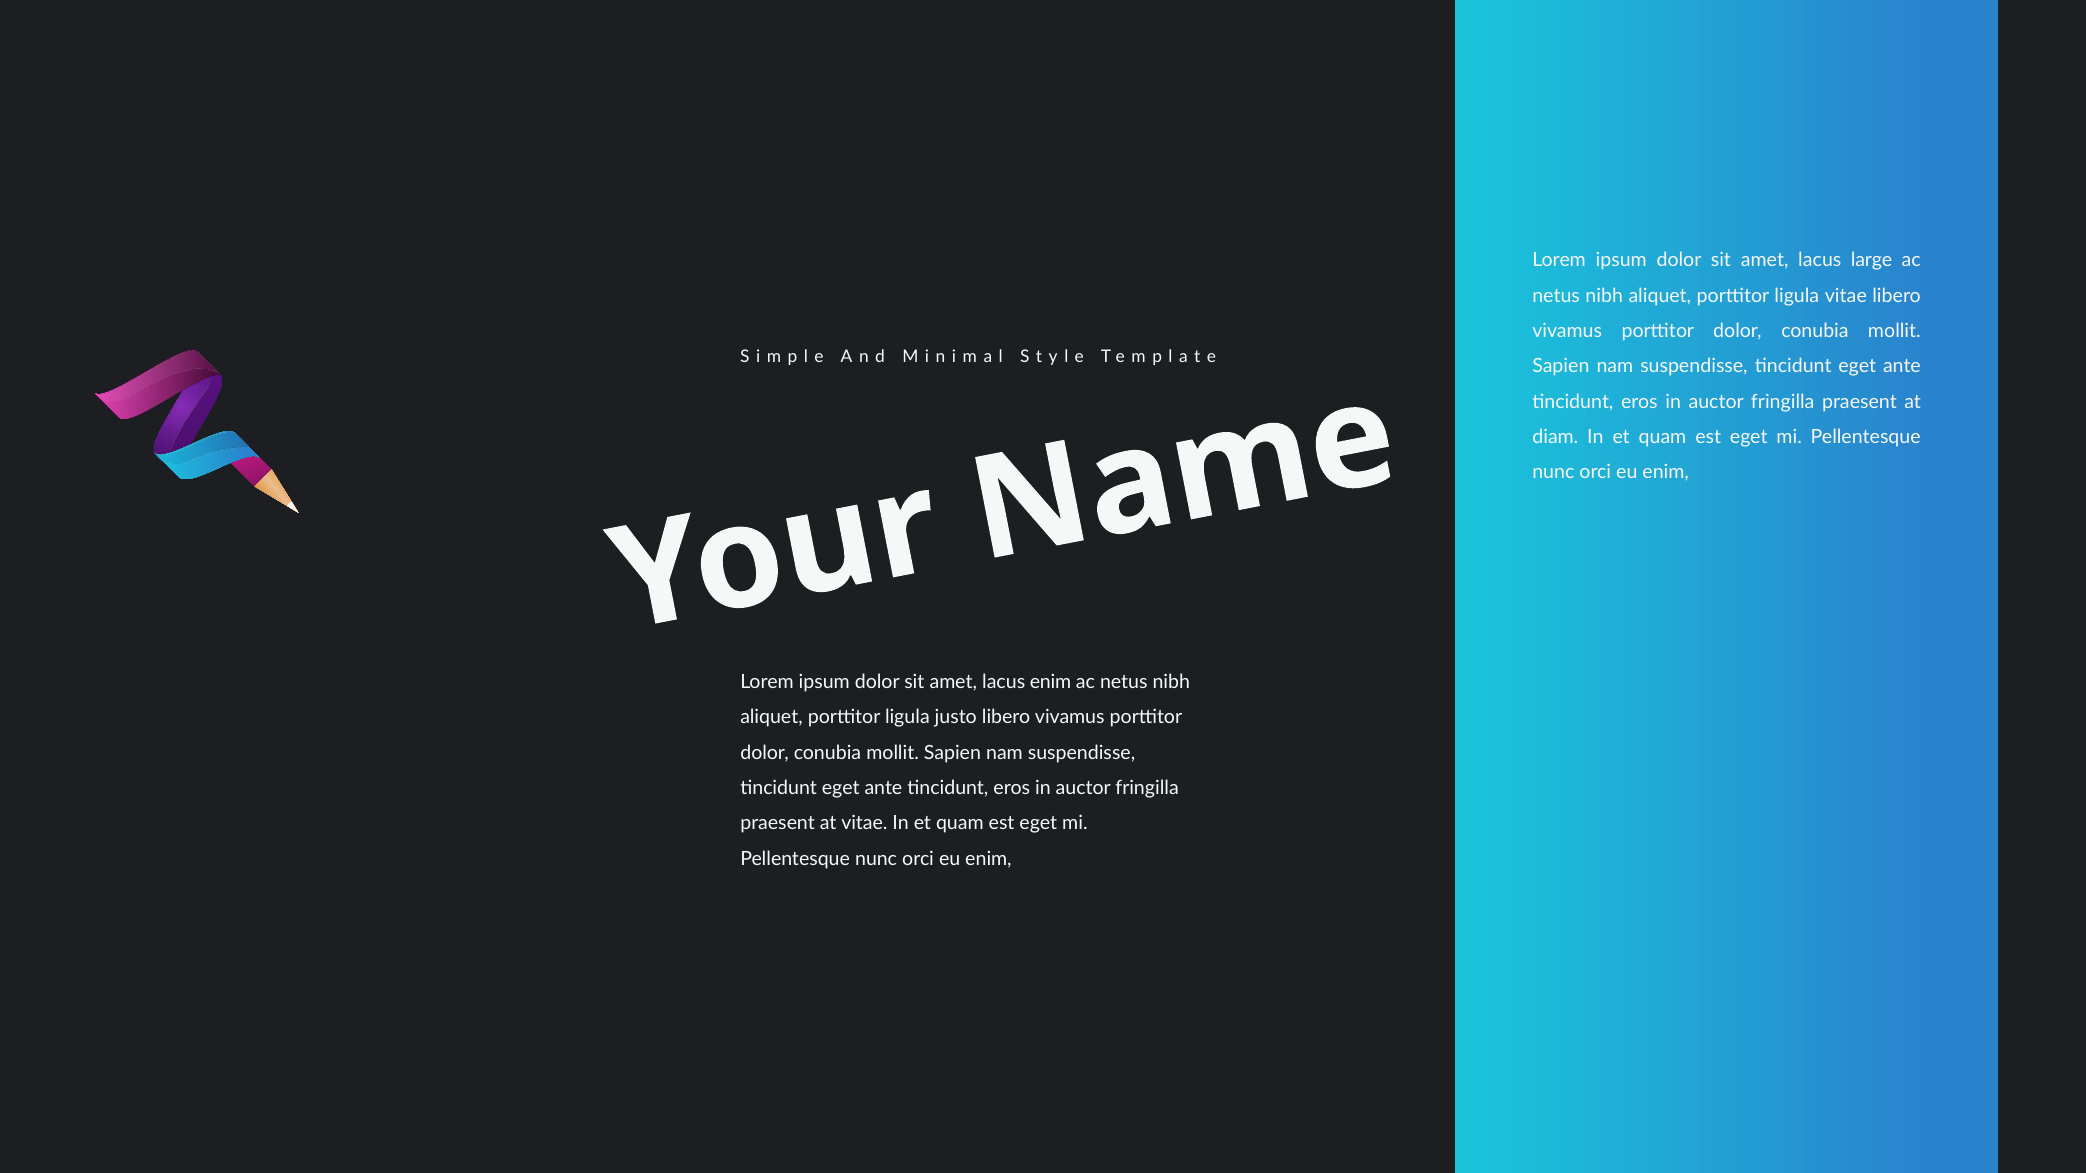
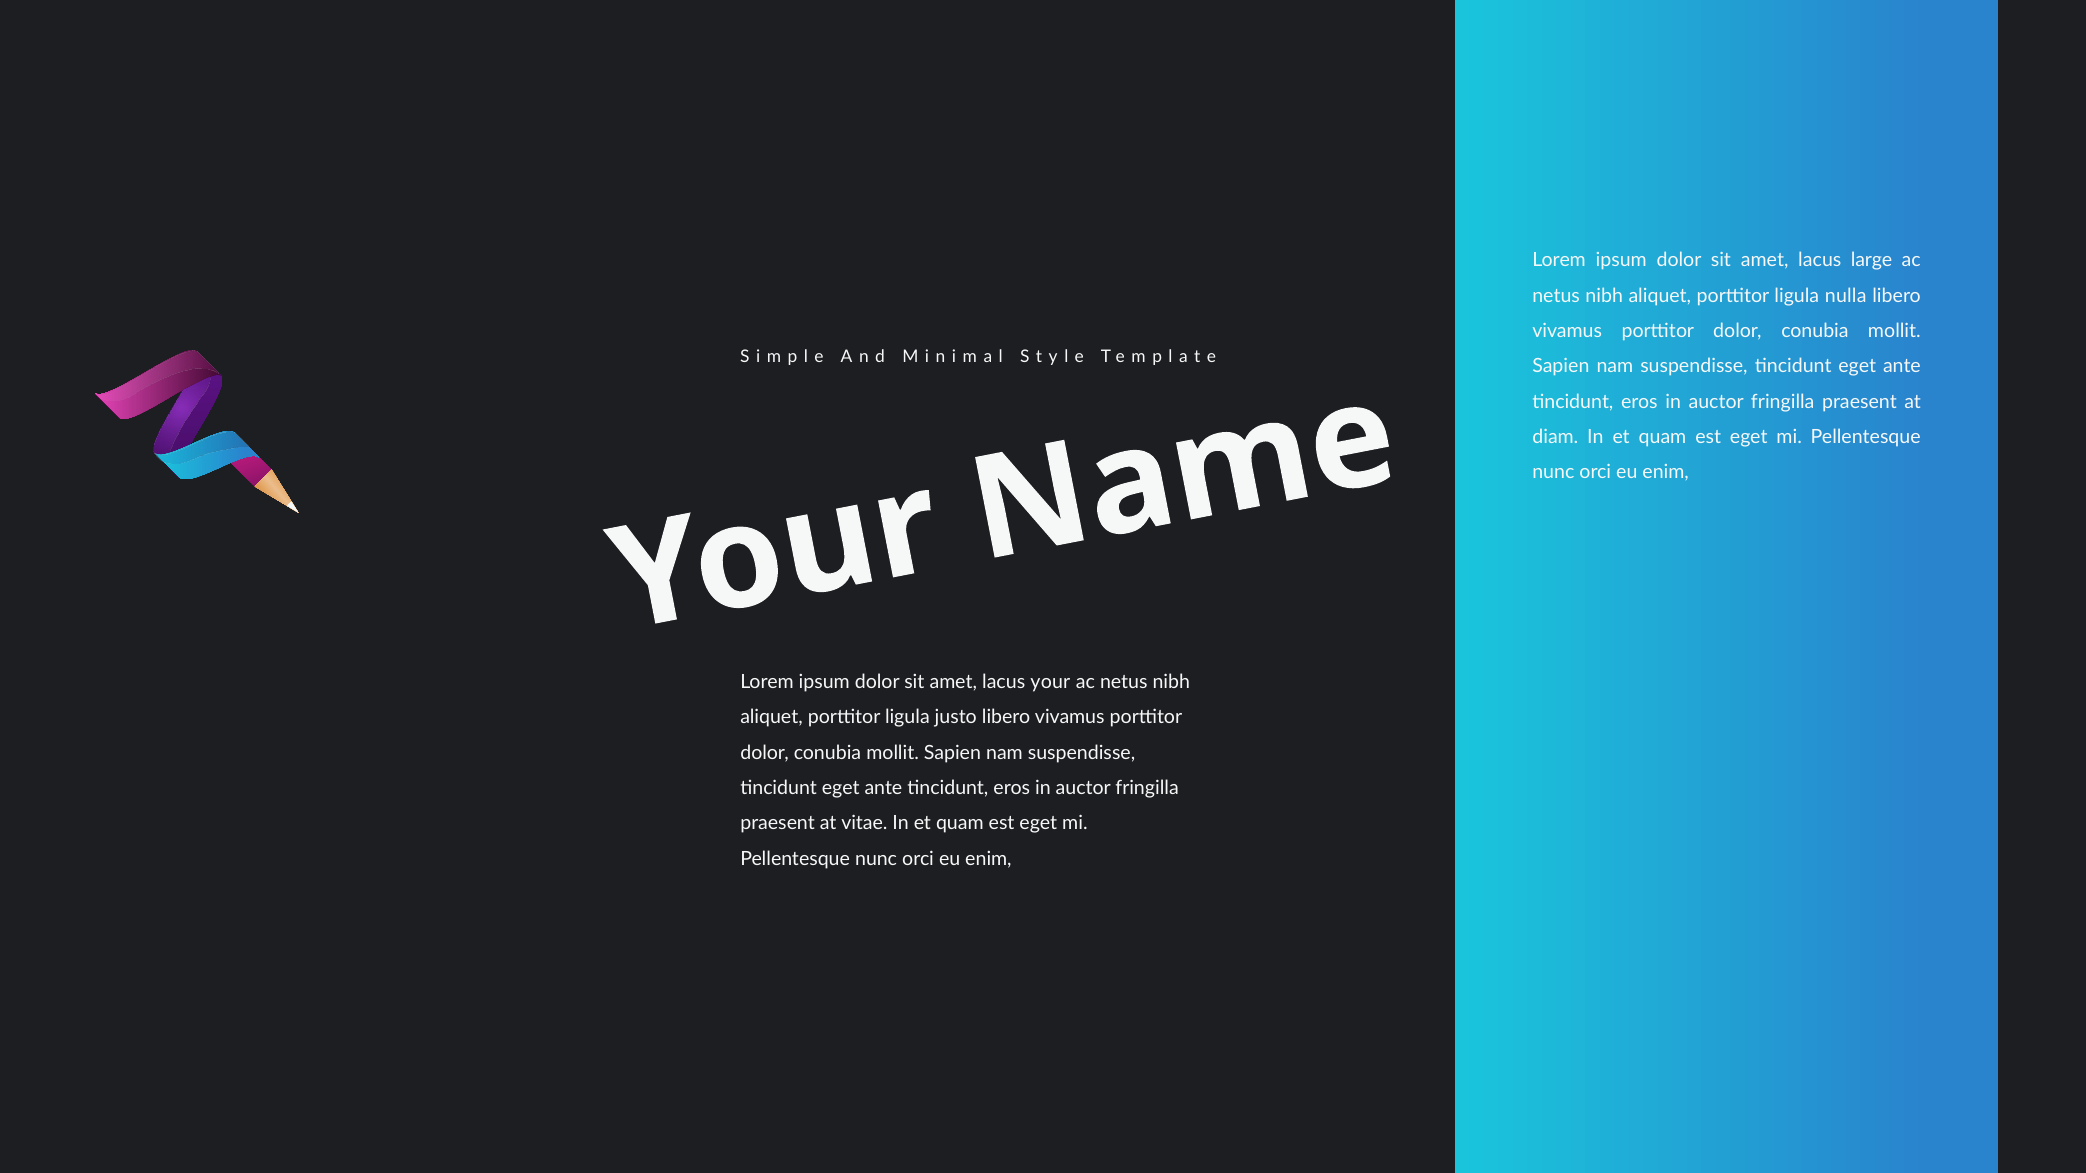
ligula vitae: vitae -> nulla
lacus enim: enim -> your
